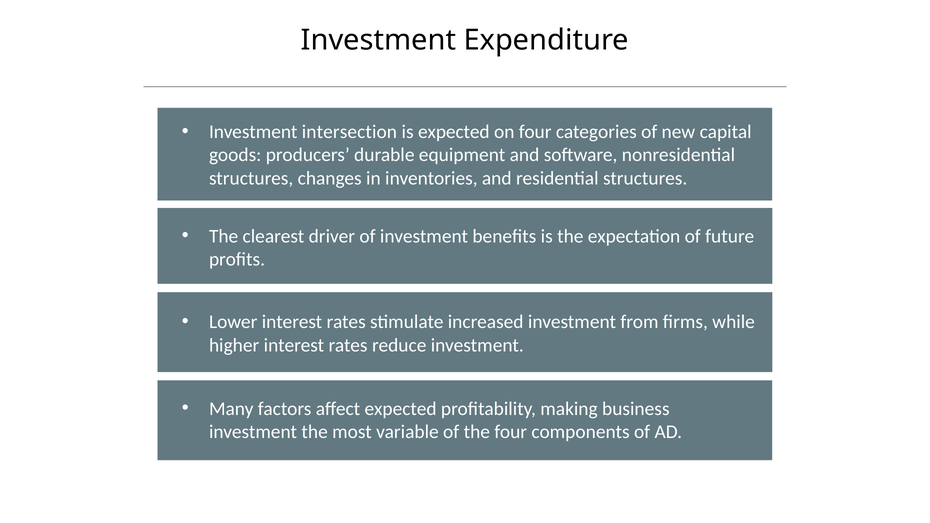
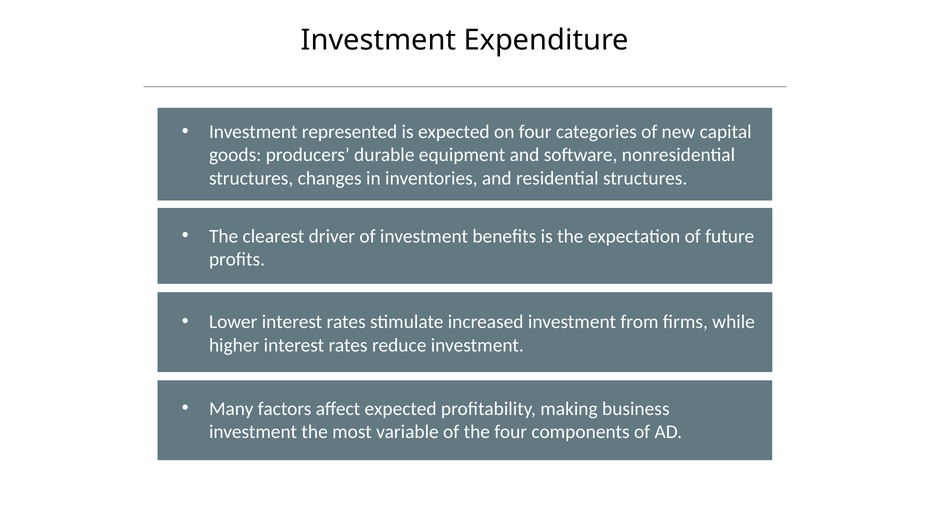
intersection: intersection -> represented
